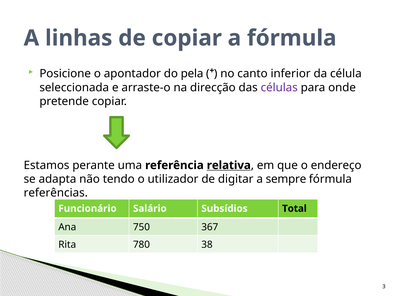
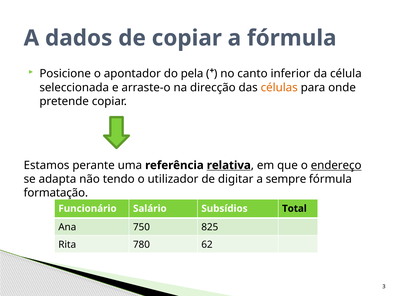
linhas: linhas -> dados
células colour: purple -> orange
endereço underline: none -> present
referências: referências -> formatação
367: 367 -> 825
38: 38 -> 62
